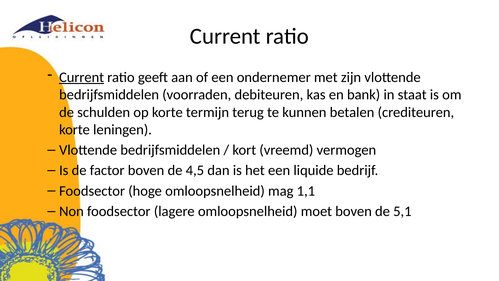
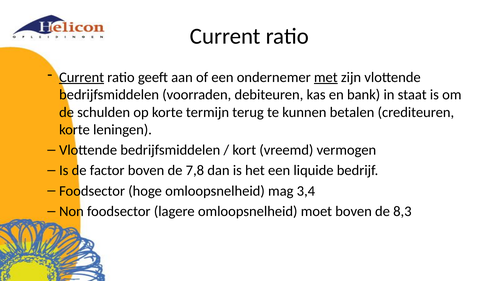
met underline: none -> present
4,5: 4,5 -> 7,8
1,1: 1,1 -> 3,4
5,1: 5,1 -> 8,3
